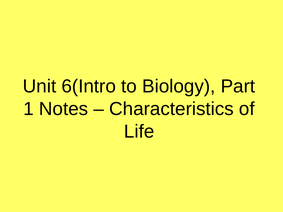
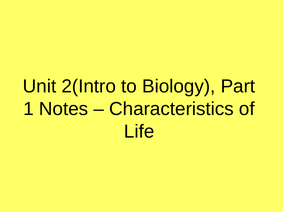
6(Intro: 6(Intro -> 2(Intro
